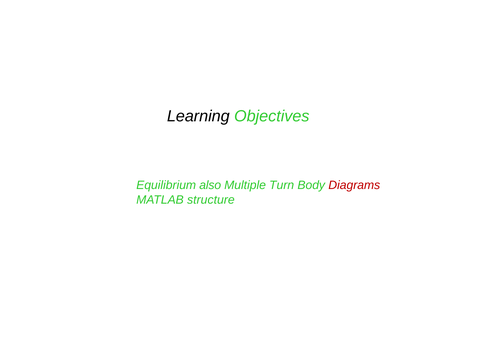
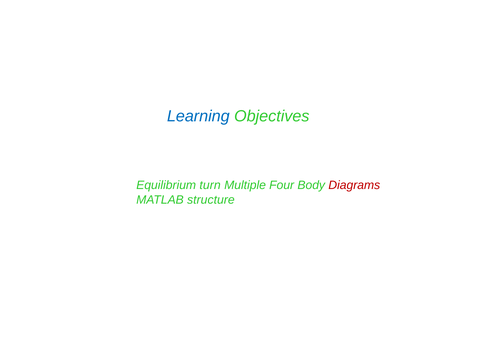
Learning colour: black -> blue
also: also -> turn
Turn: Turn -> Four
